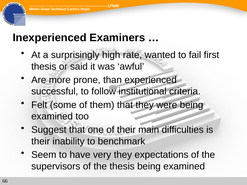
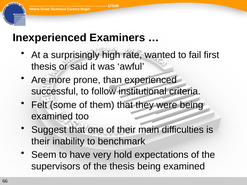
very they: they -> hold
